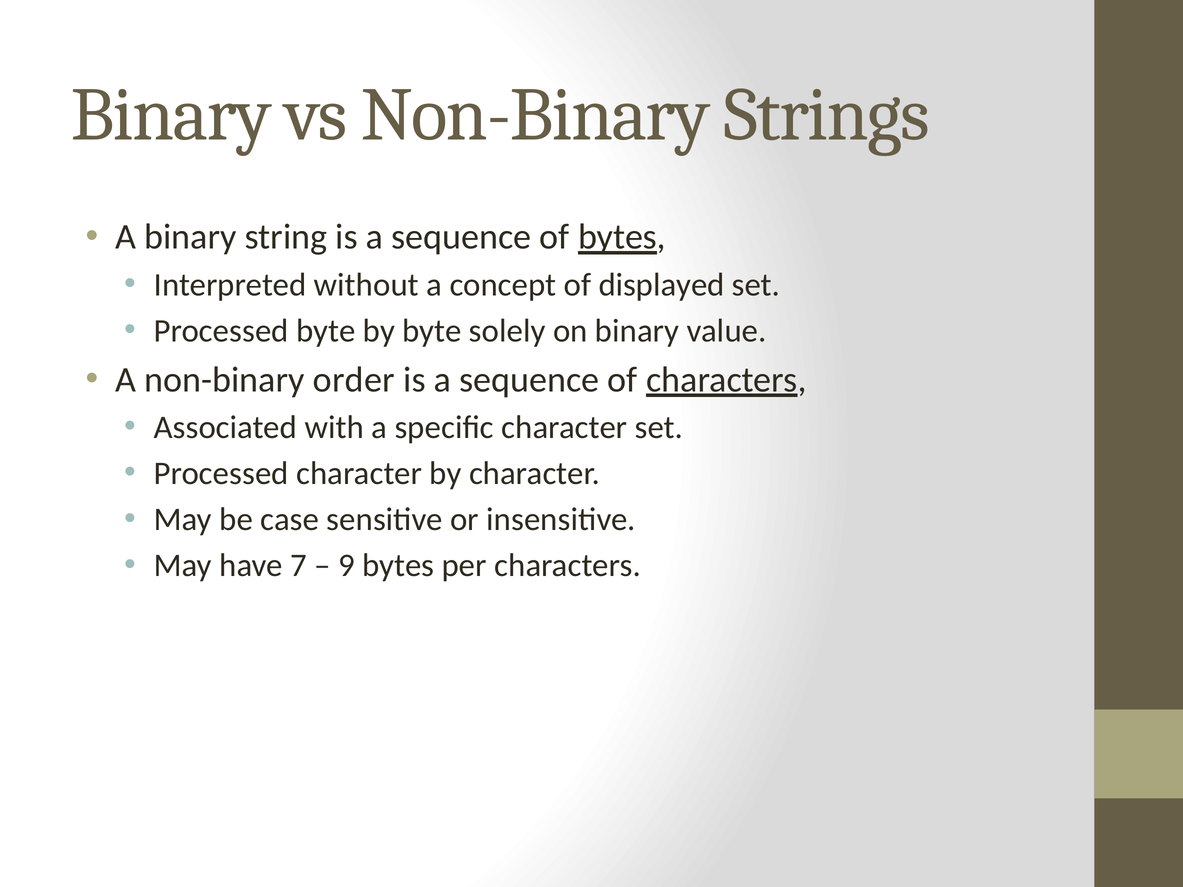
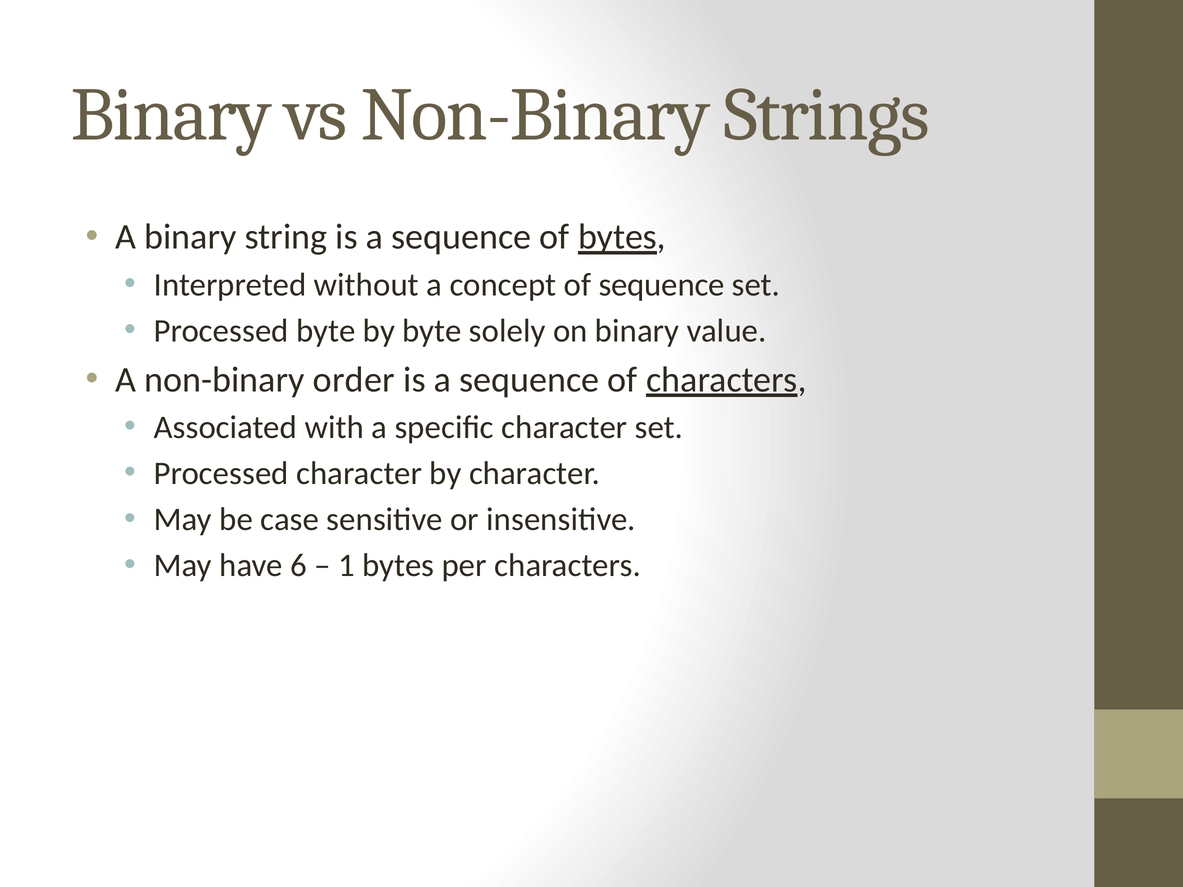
of displayed: displayed -> sequence
7: 7 -> 6
9: 9 -> 1
